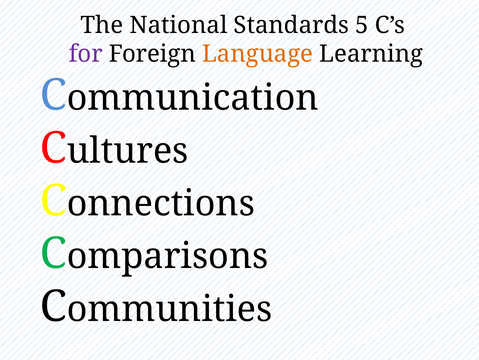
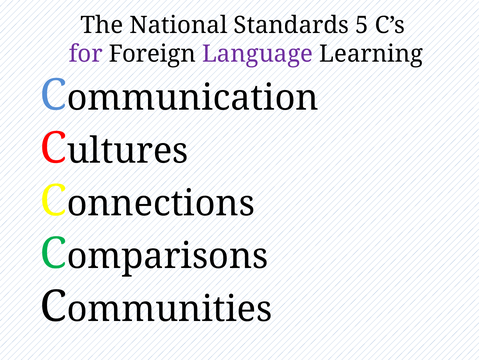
Language colour: orange -> purple
